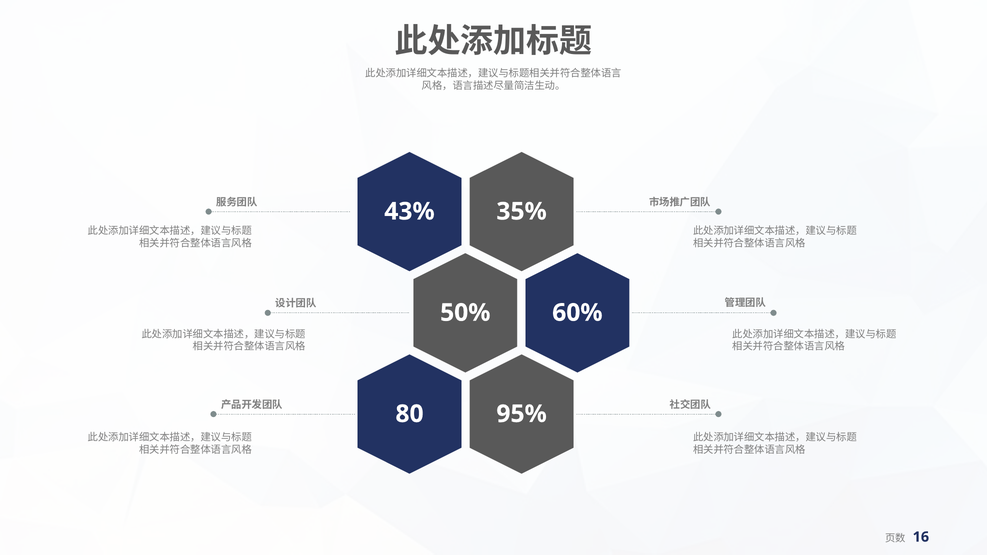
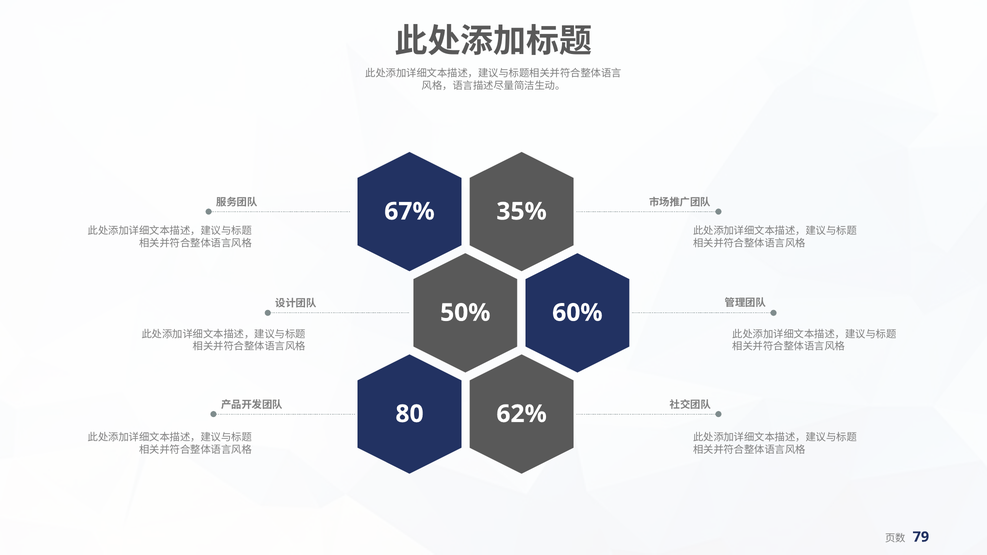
43%: 43% -> 67%
95%: 95% -> 62%
16: 16 -> 79
